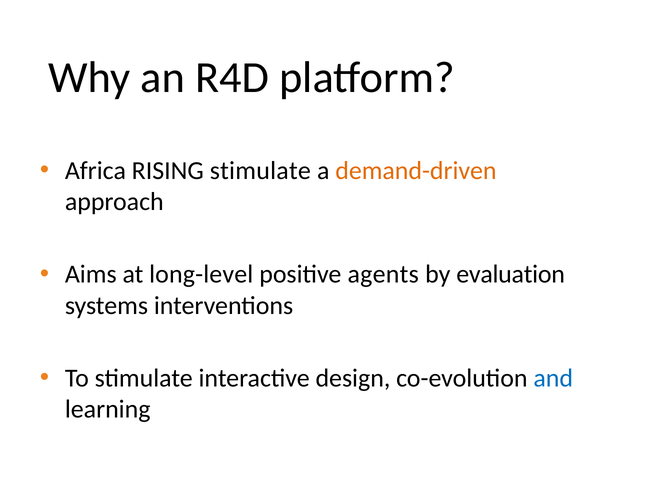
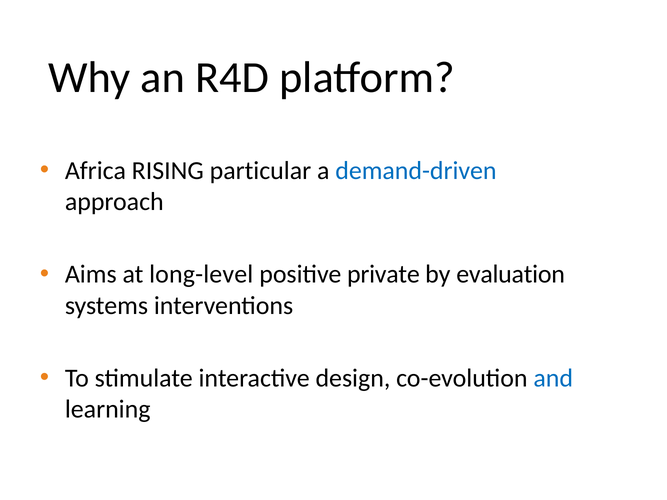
RISING stimulate: stimulate -> particular
demand-driven colour: orange -> blue
agents: agents -> private
